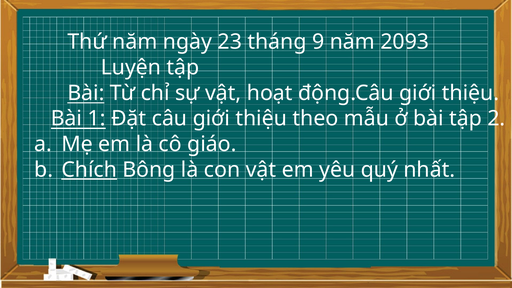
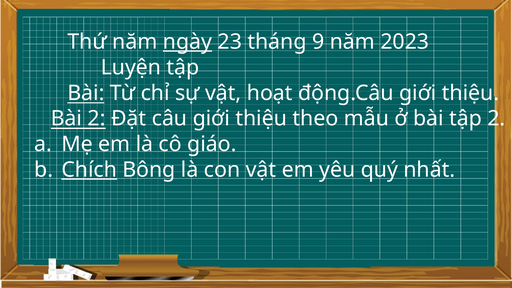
ngày underline: none -> present
2093: 2093 -> 2023
Bài 1: 1 -> 2
